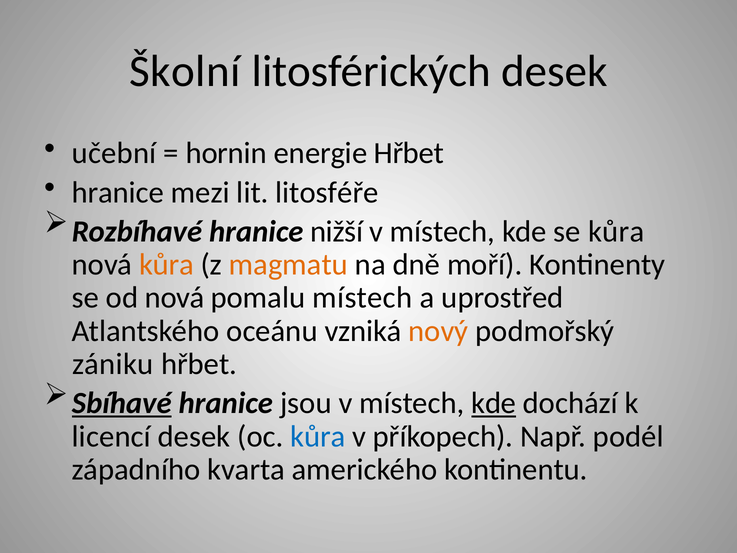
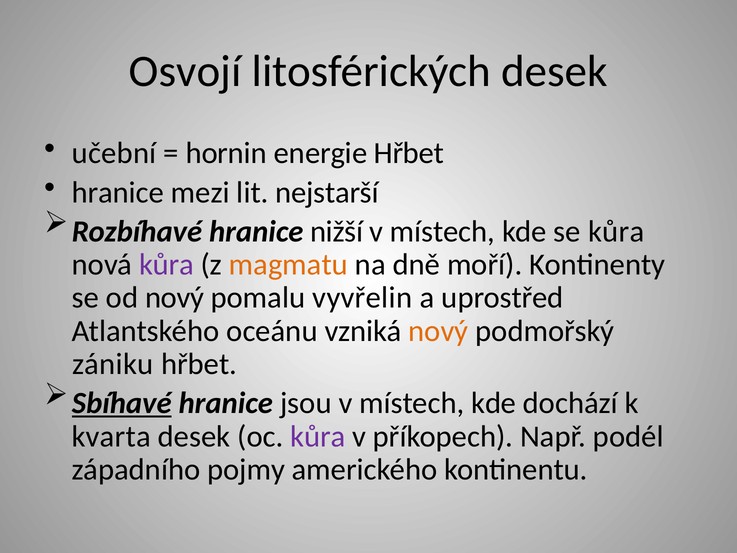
Školní: Školní -> Osvojí
litosféře: litosféře -> nejstarší
kůra at (166, 265) colour: orange -> purple
od nová: nová -> nový
pomalu místech: místech -> vyvřelin
kde at (494, 403) underline: present -> none
licencí: licencí -> kvarta
kůra at (318, 436) colour: blue -> purple
kvarta: kvarta -> pojmy
